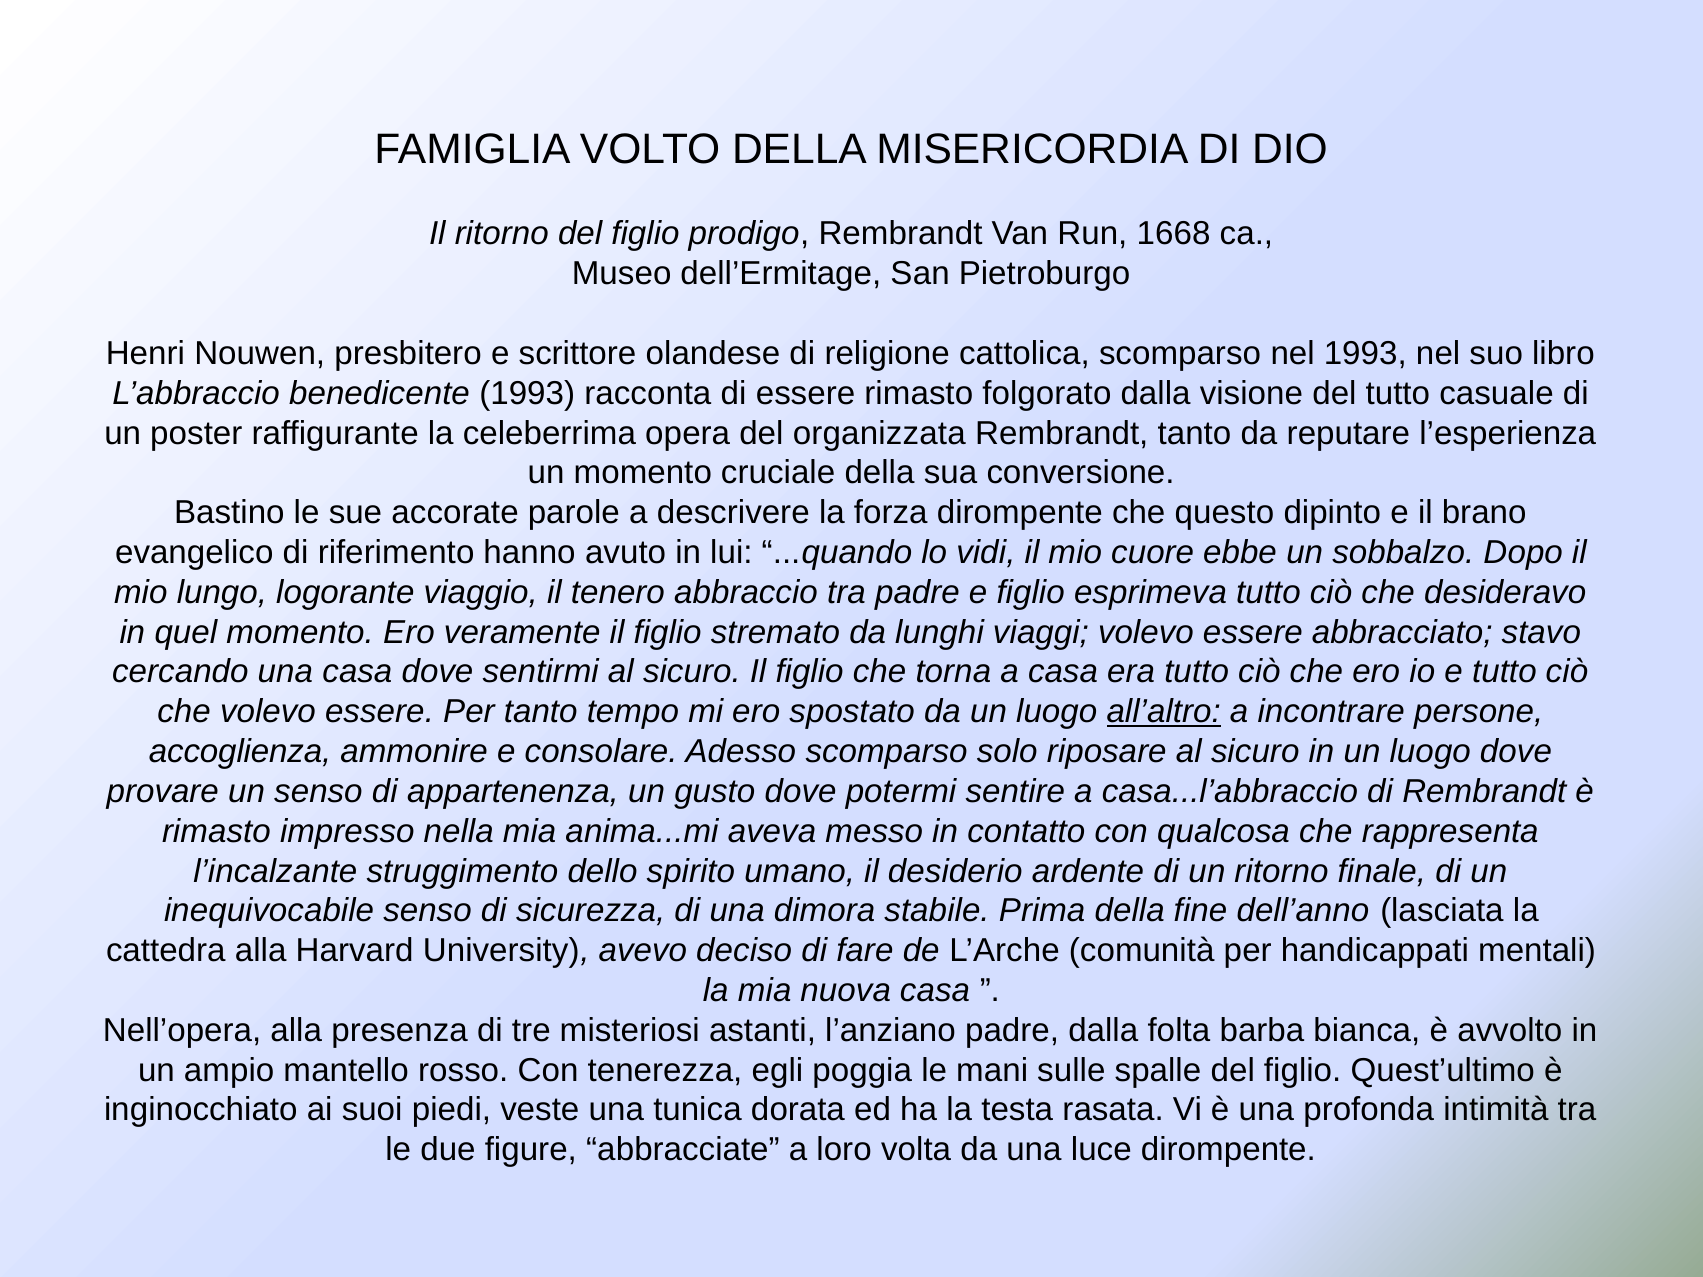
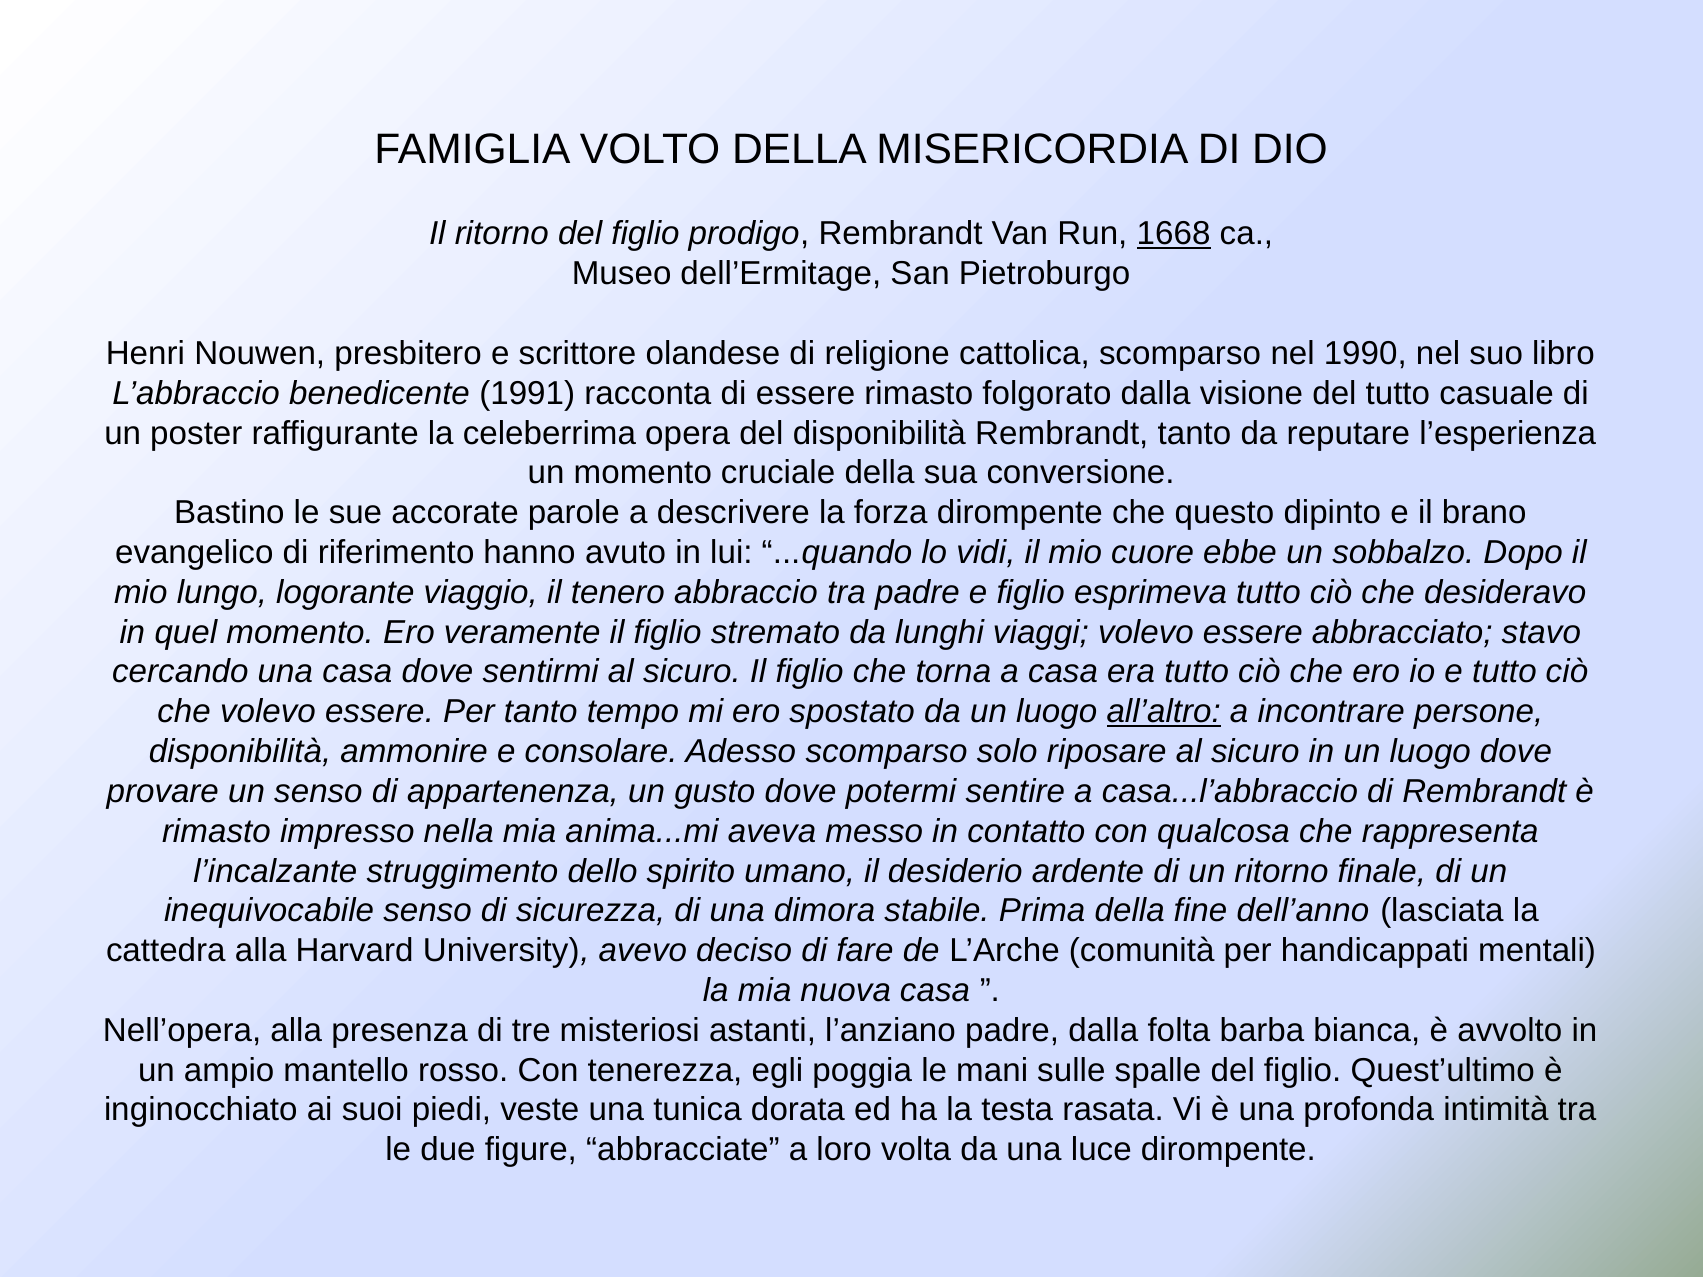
1668 underline: none -> present
nel 1993: 1993 -> 1990
benedicente 1993: 1993 -> 1991
del organizzata: organizzata -> disponibilità
accoglienza at (240, 752): accoglienza -> disponibilità
